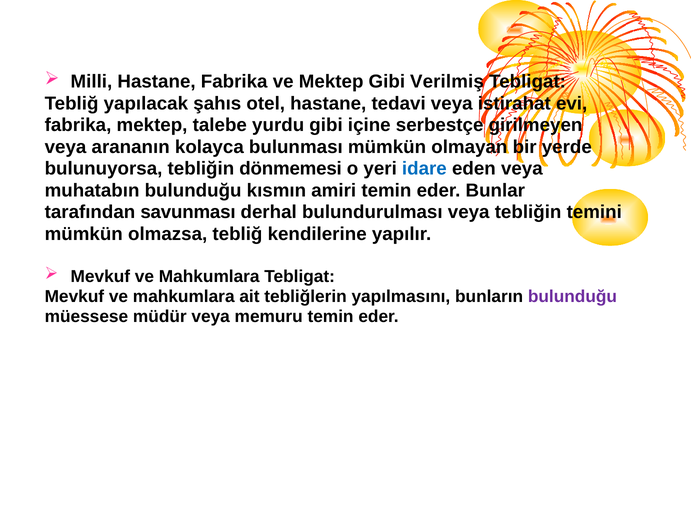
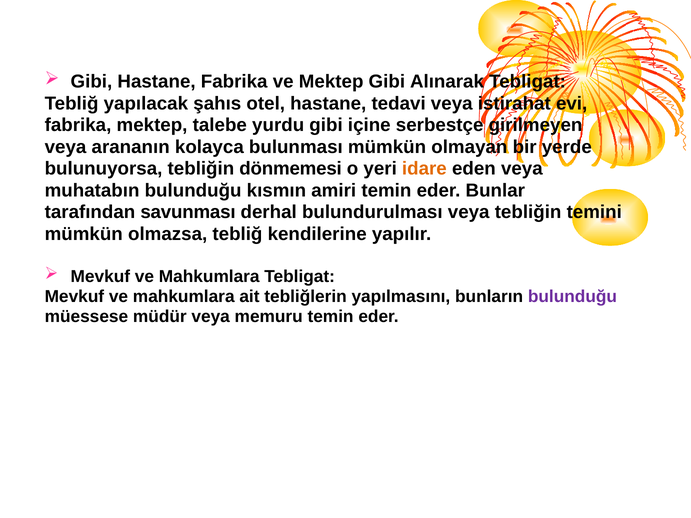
Milli at (91, 82): Milli -> Gibi
Verilmiş: Verilmiş -> Alınarak
idare colour: blue -> orange
